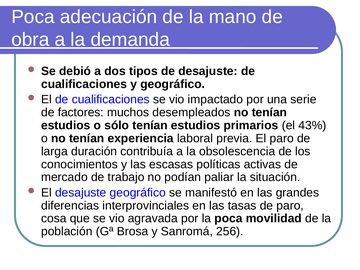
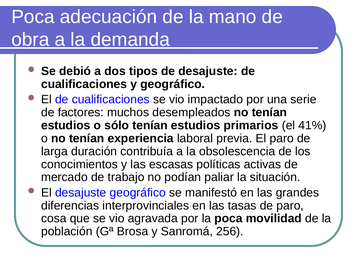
43%: 43% -> 41%
